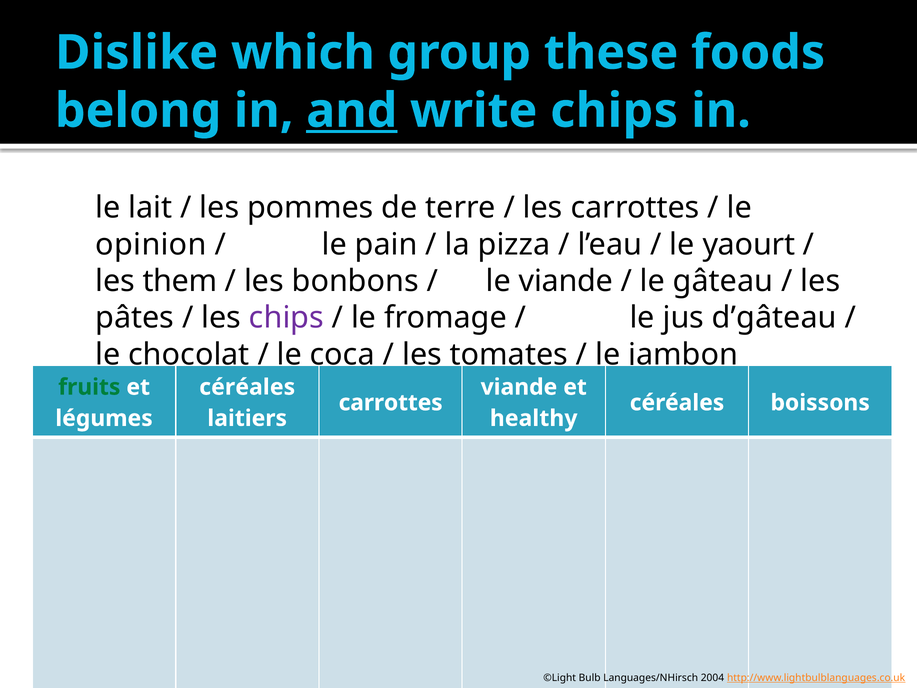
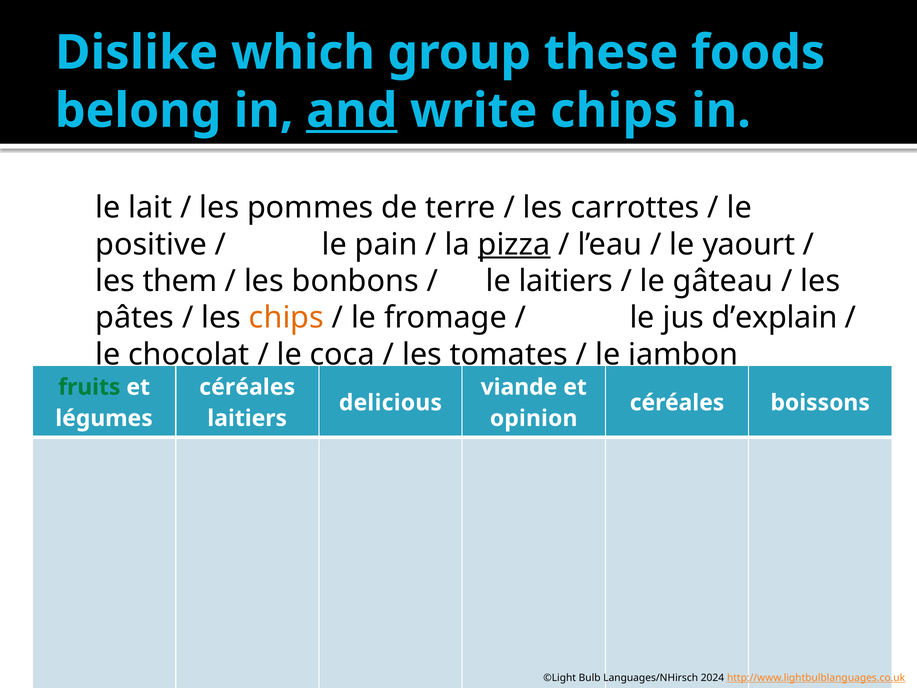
opinion: opinion -> positive
pizza underline: none -> present
le viande: viande -> laitiers
chips at (286, 318) colour: purple -> orange
d’gâteau: d’gâteau -> d’explain
carrottes at (391, 403): carrottes -> delicious
healthy: healthy -> opinion
2004: 2004 -> 2024
